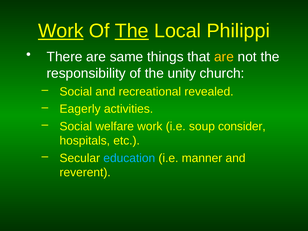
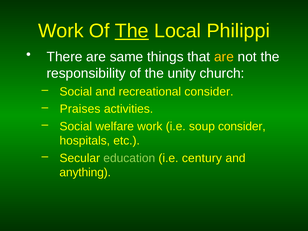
Work at (61, 31) underline: present -> none
recreational revealed: revealed -> consider
Eagerly: Eagerly -> Praises
education colour: light blue -> light green
manner: manner -> century
reverent: reverent -> anything
